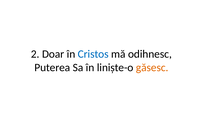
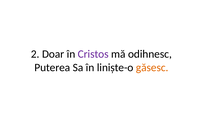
Cristos colour: blue -> purple
